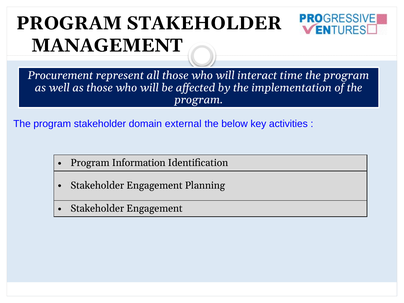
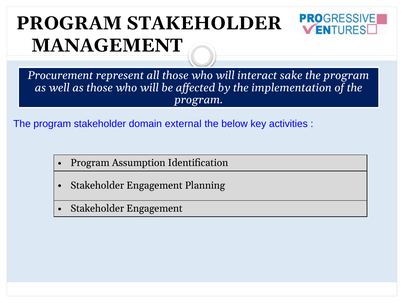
time: time -> sake
Information: Information -> Assumption
